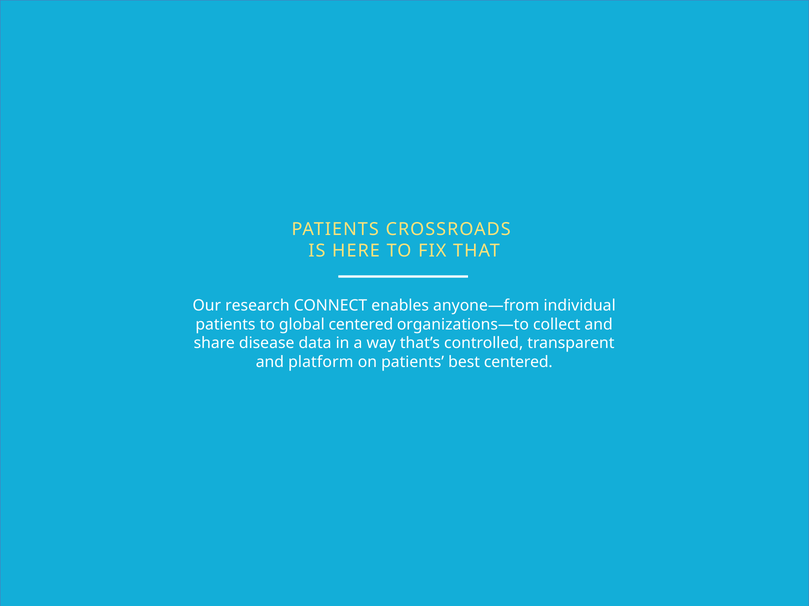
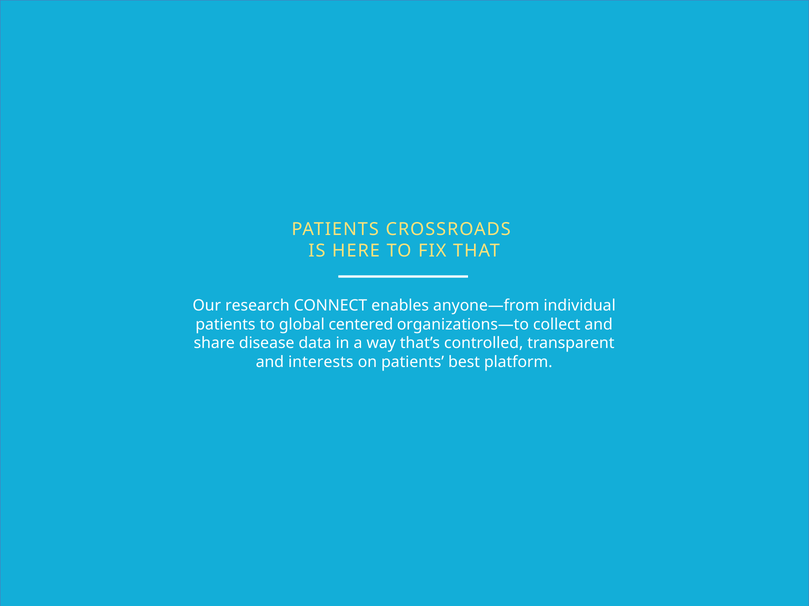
platform: platform -> interests
best centered: centered -> platform
